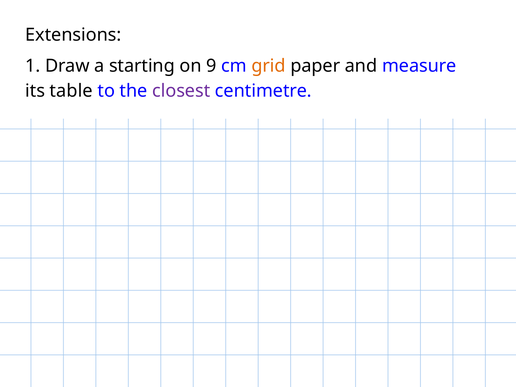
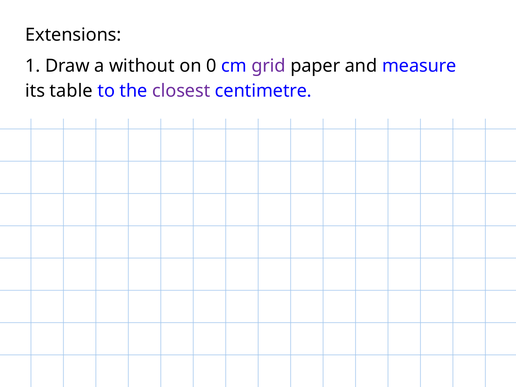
starting: starting -> without
9: 9 -> 0
grid colour: orange -> purple
